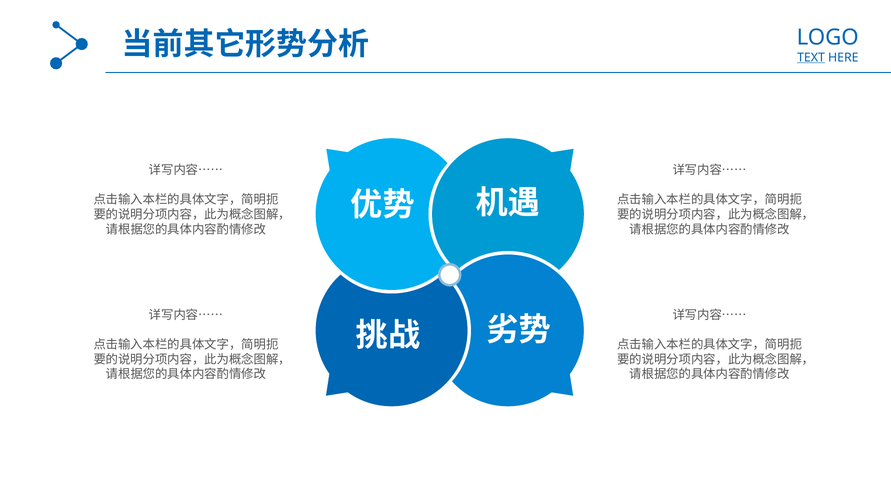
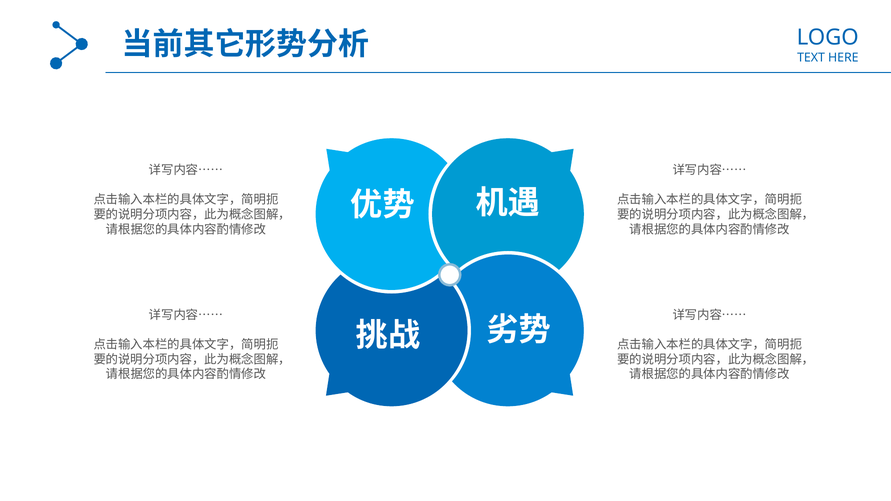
TEXT underline: present -> none
